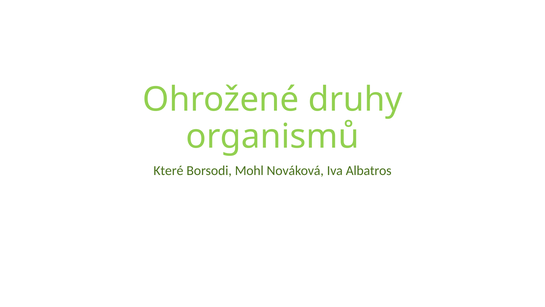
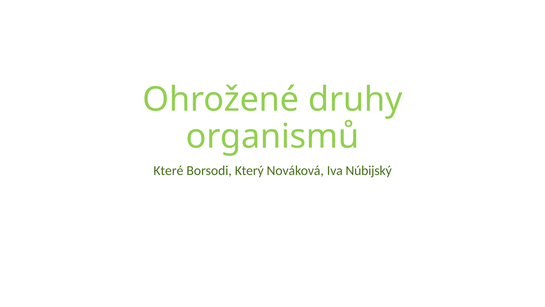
Mohl: Mohl -> Který
Albatros: Albatros -> Núbijský
